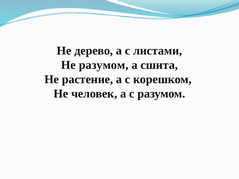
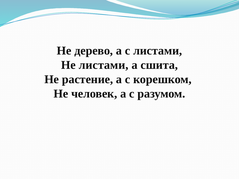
Не разумом: разумом -> листами
